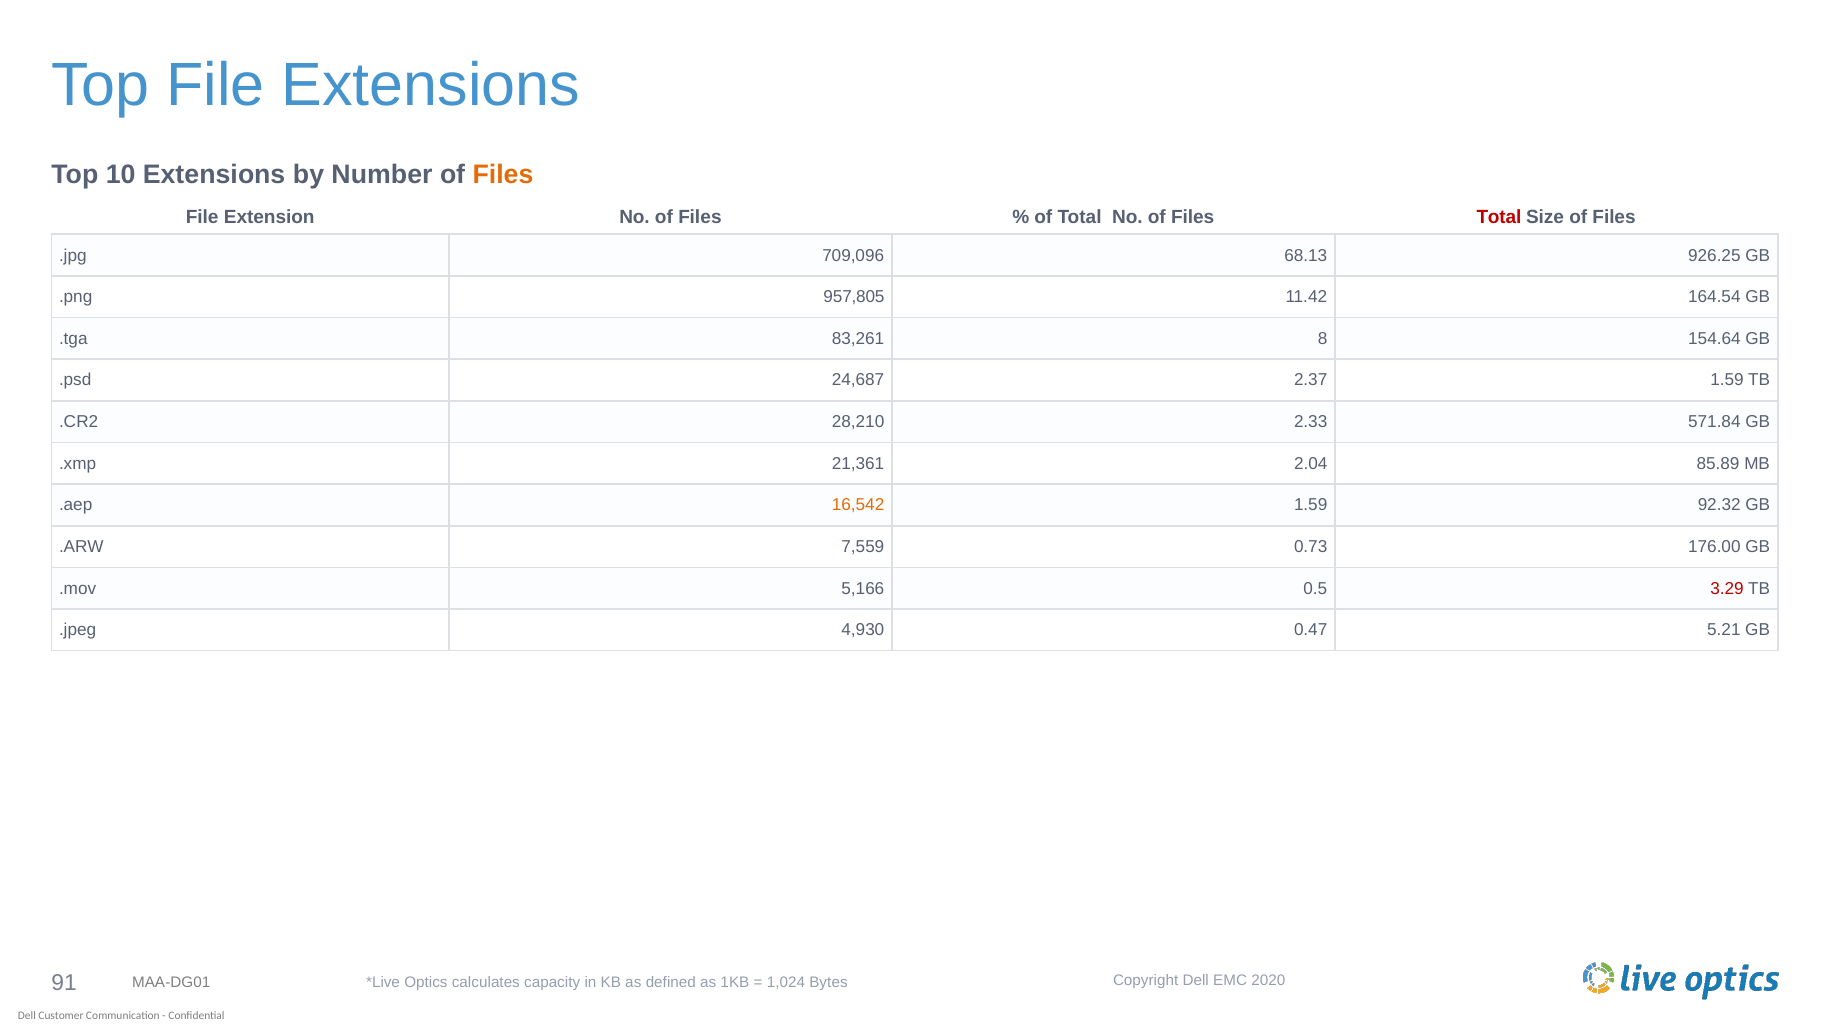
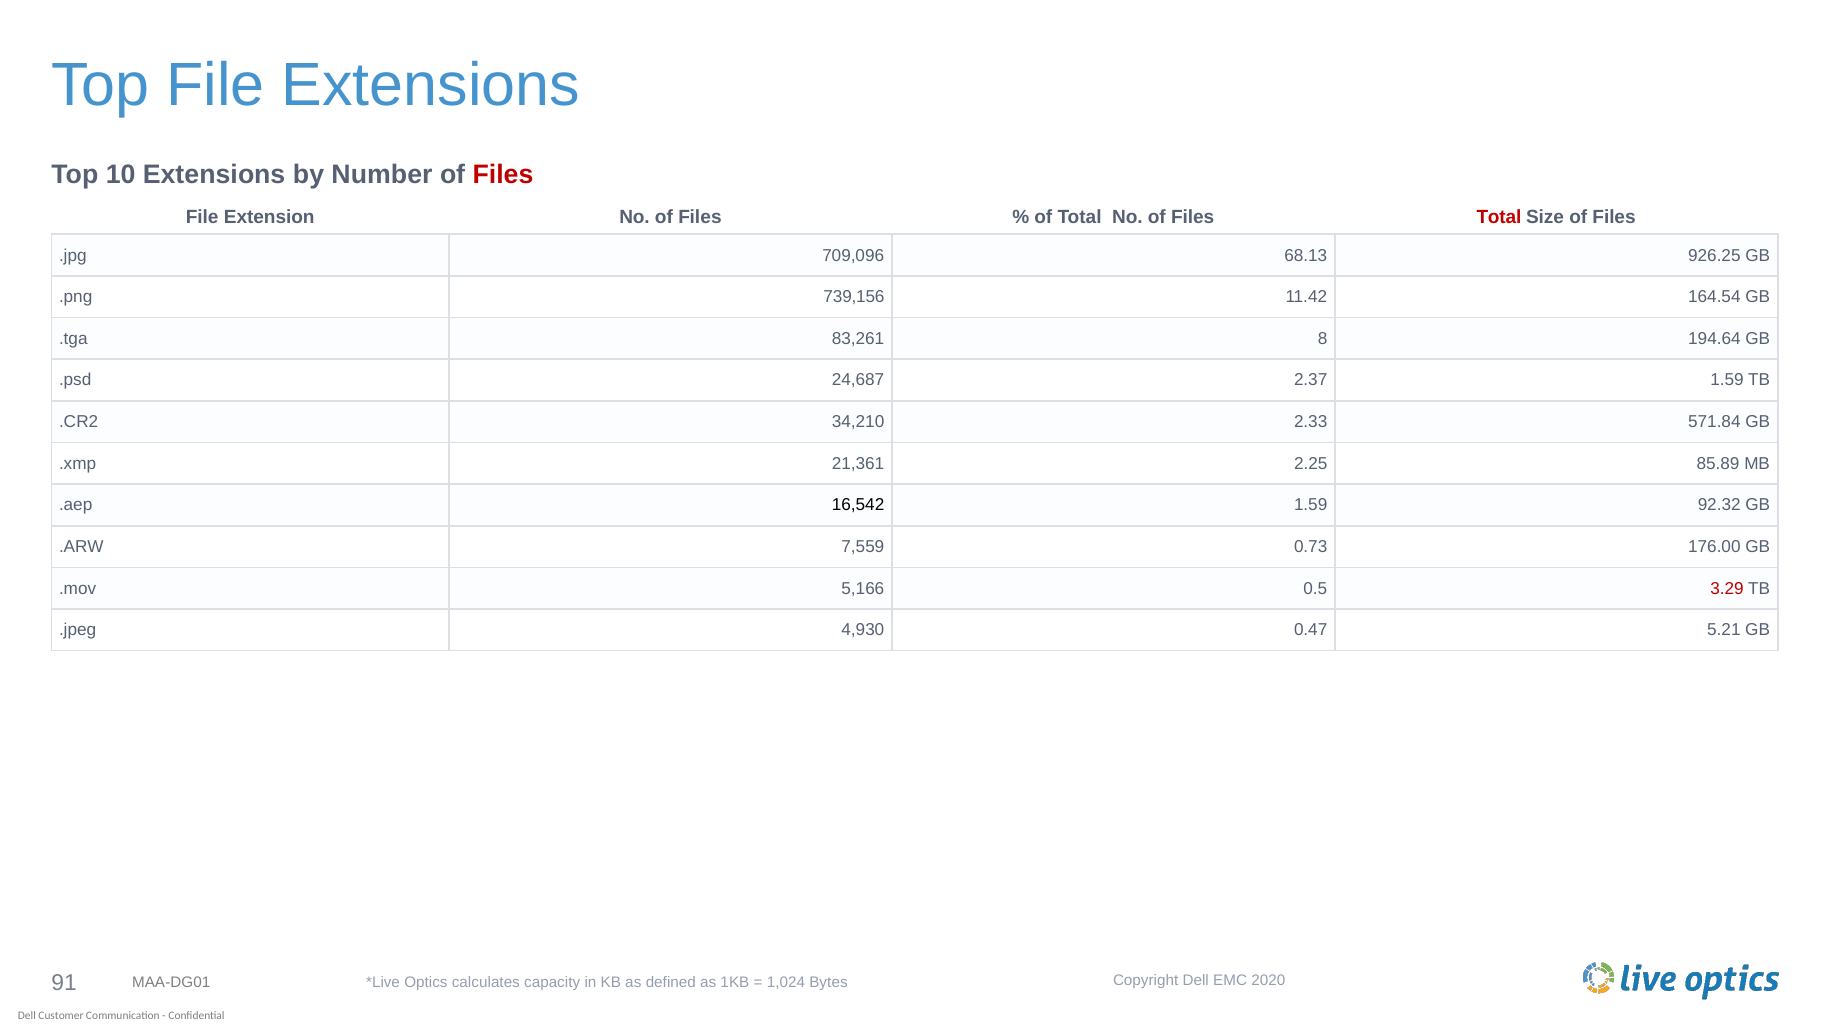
Files at (503, 174) colour: orange -> red
957,805: 957,805 -> 739,156
154.64: 154.64 -> 194.64
28,210: 28,210 -> 34,210
2.04: 2.04 -> 2.25
16,542 colour: orange -> black
